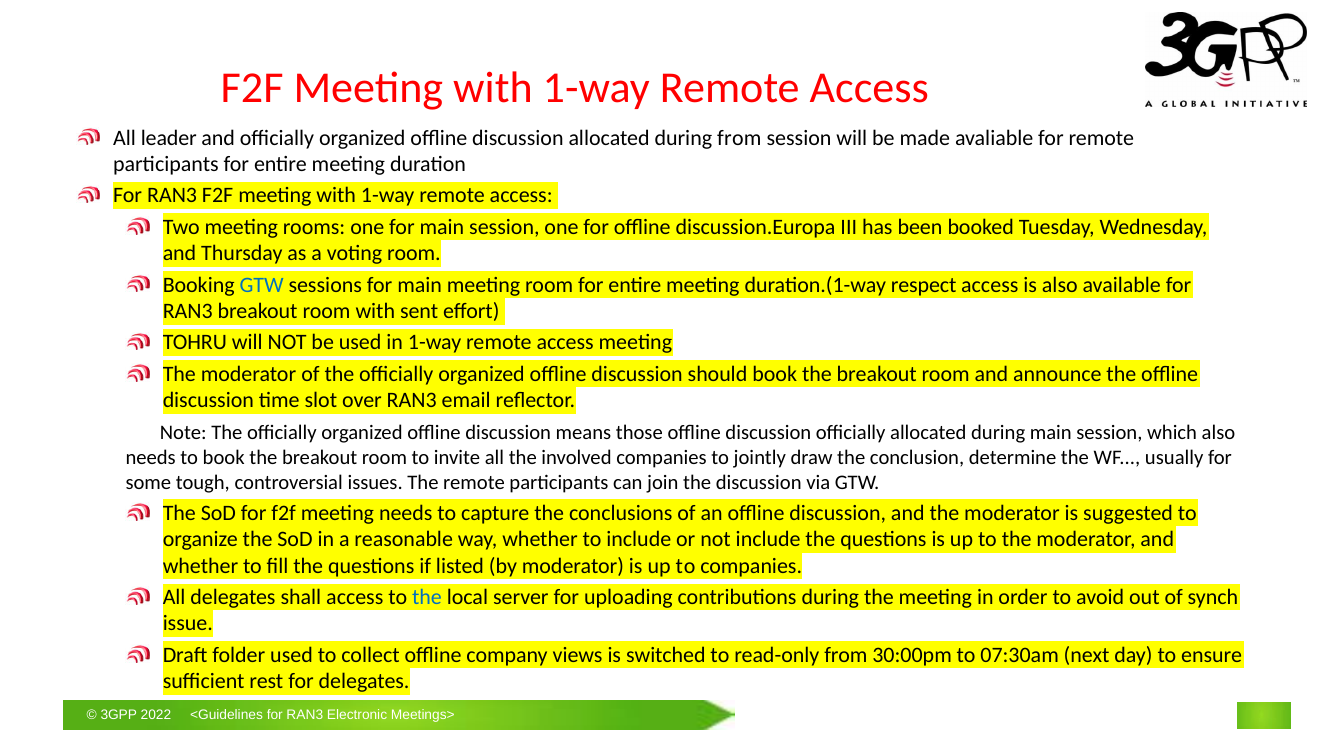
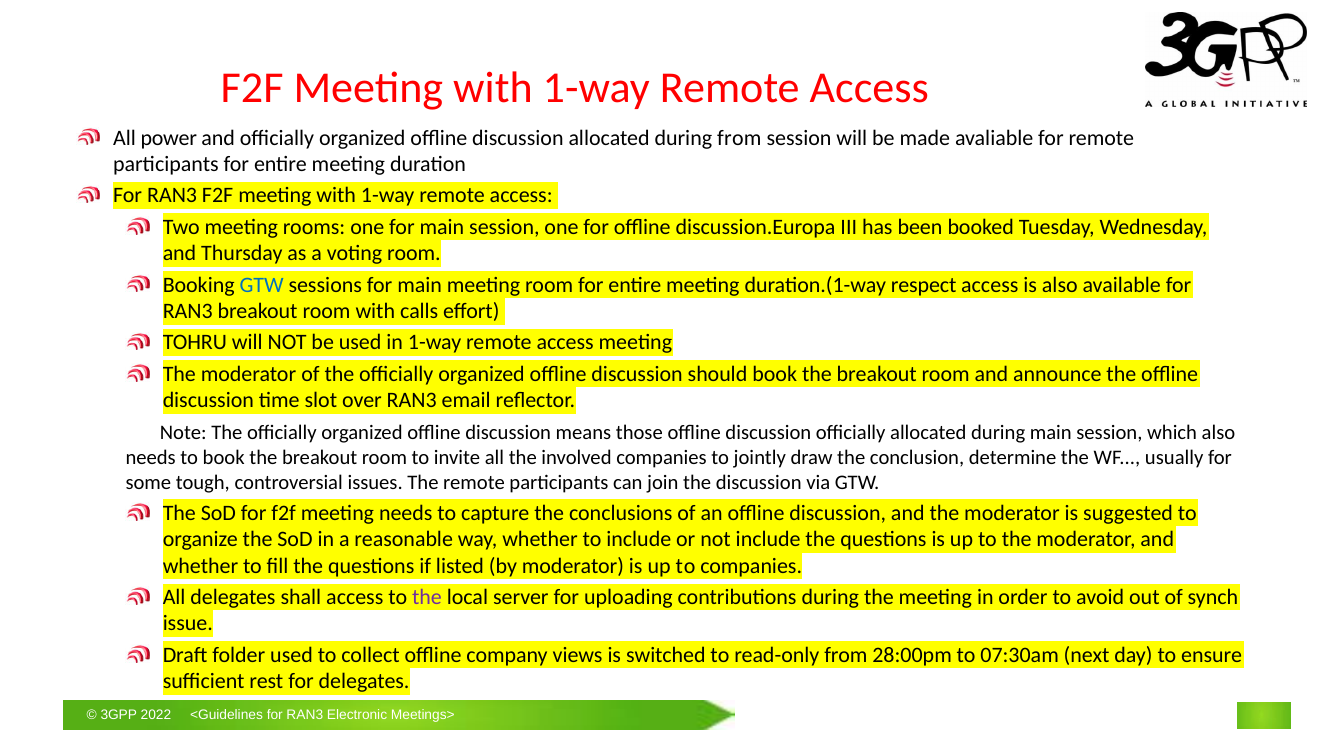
leader: leader -> power
sent: sent -> calls
the at (427, 597) colour: blue -> purple
30:00pm: 30:00pm -> 28:00pm
